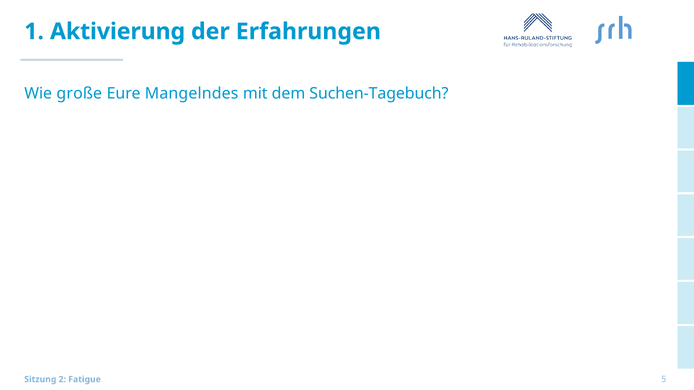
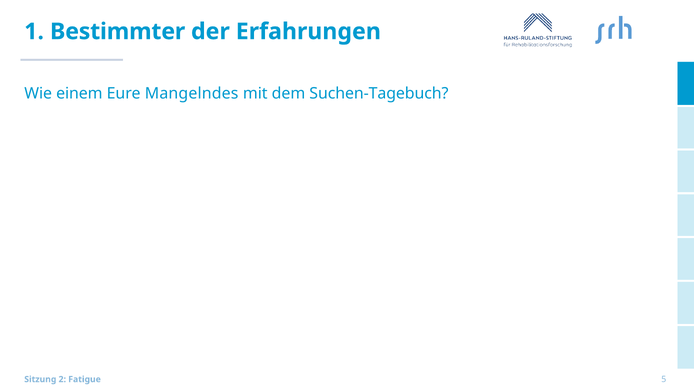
Aktivierung: Aktivierung -> Bestimmter
große: große -> einem
